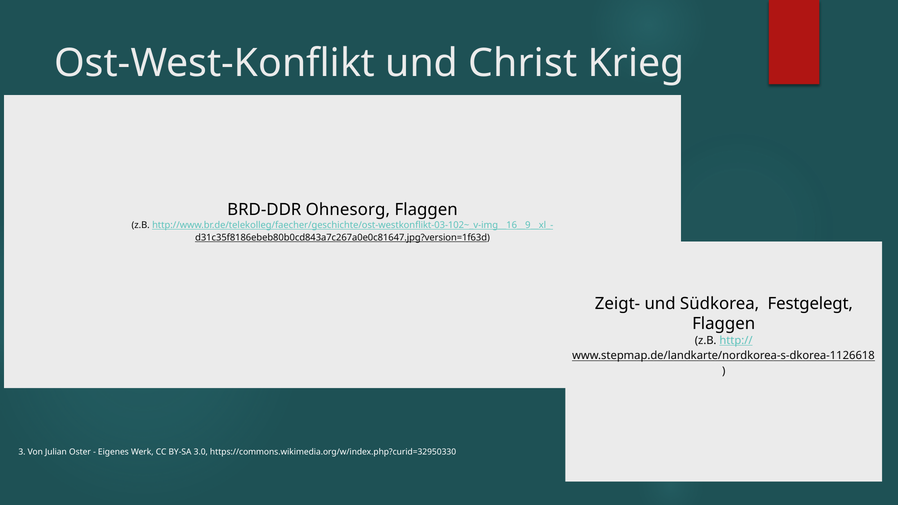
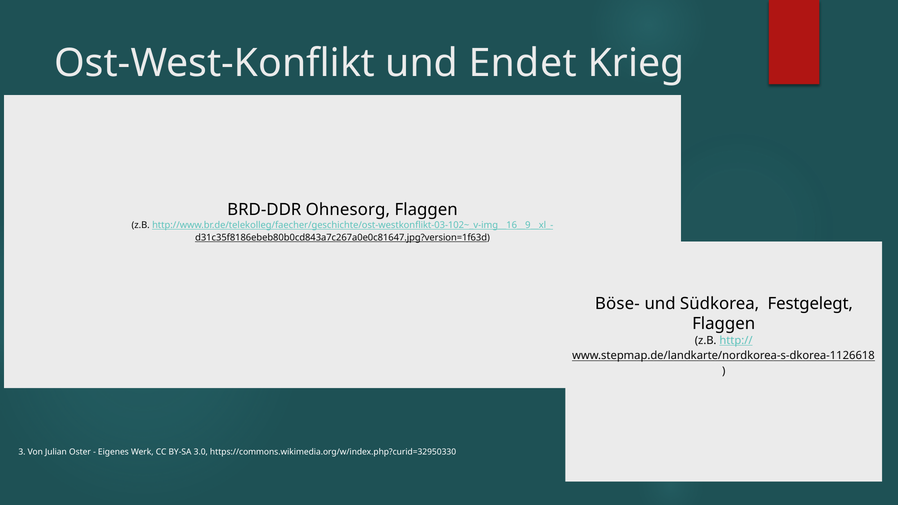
Christ: Christ -> Endet
Zeigt-: Zeigt- -> Böse-
